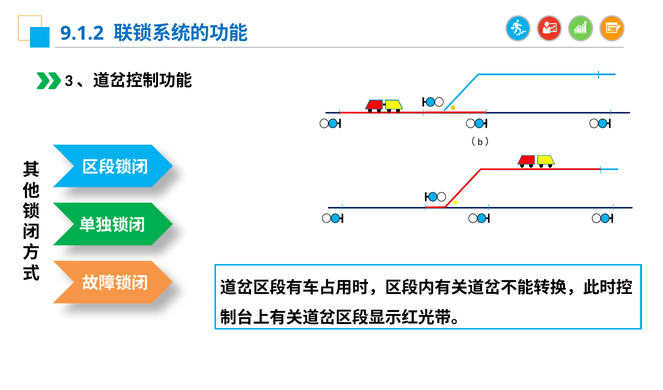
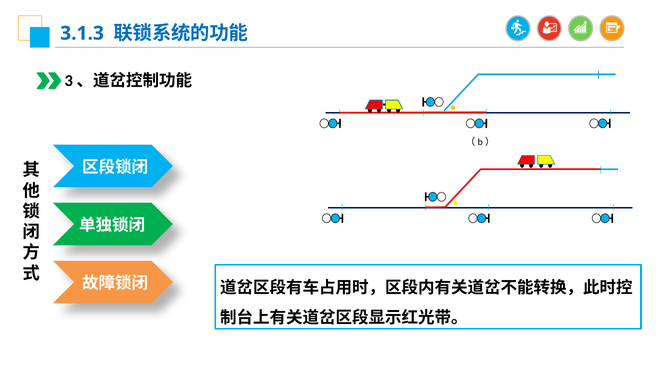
9.1.2: 9.1.2 -> 3.1.3
